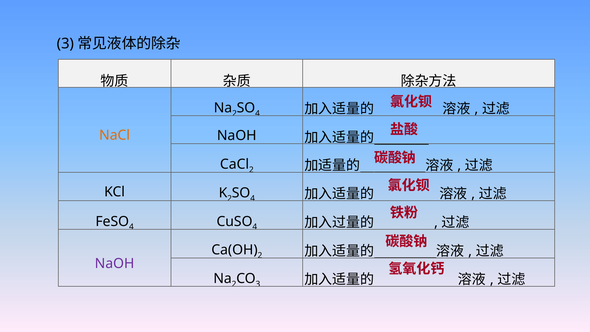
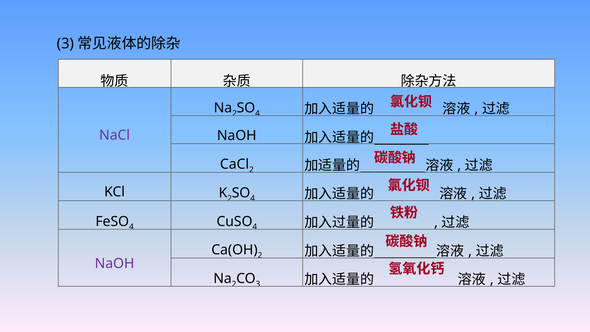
NaCl colour: orange -> purple
